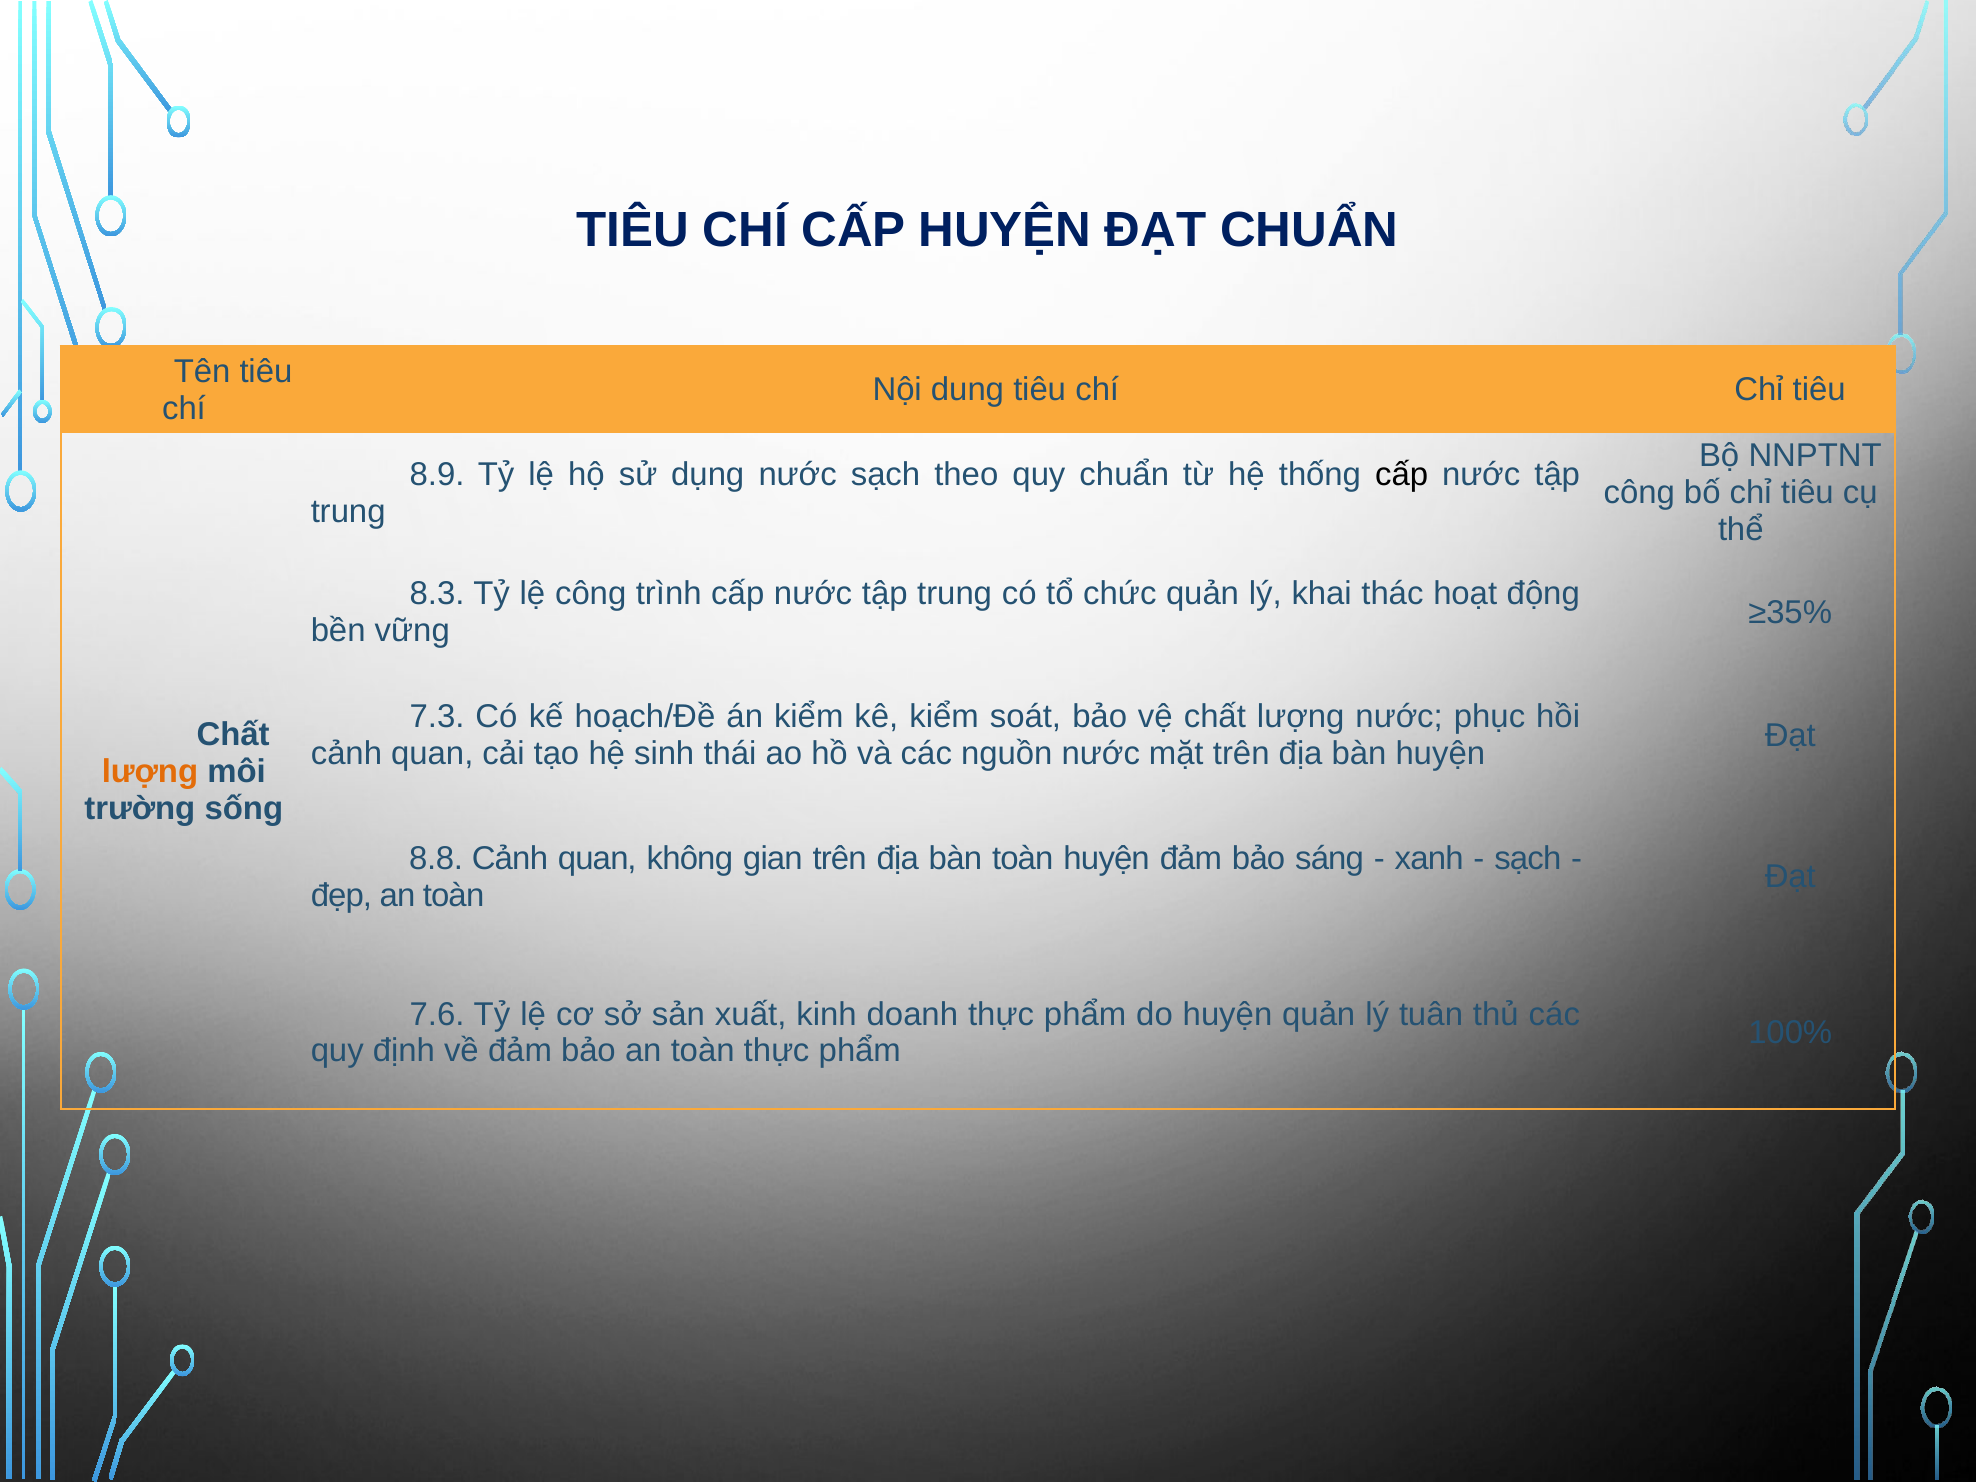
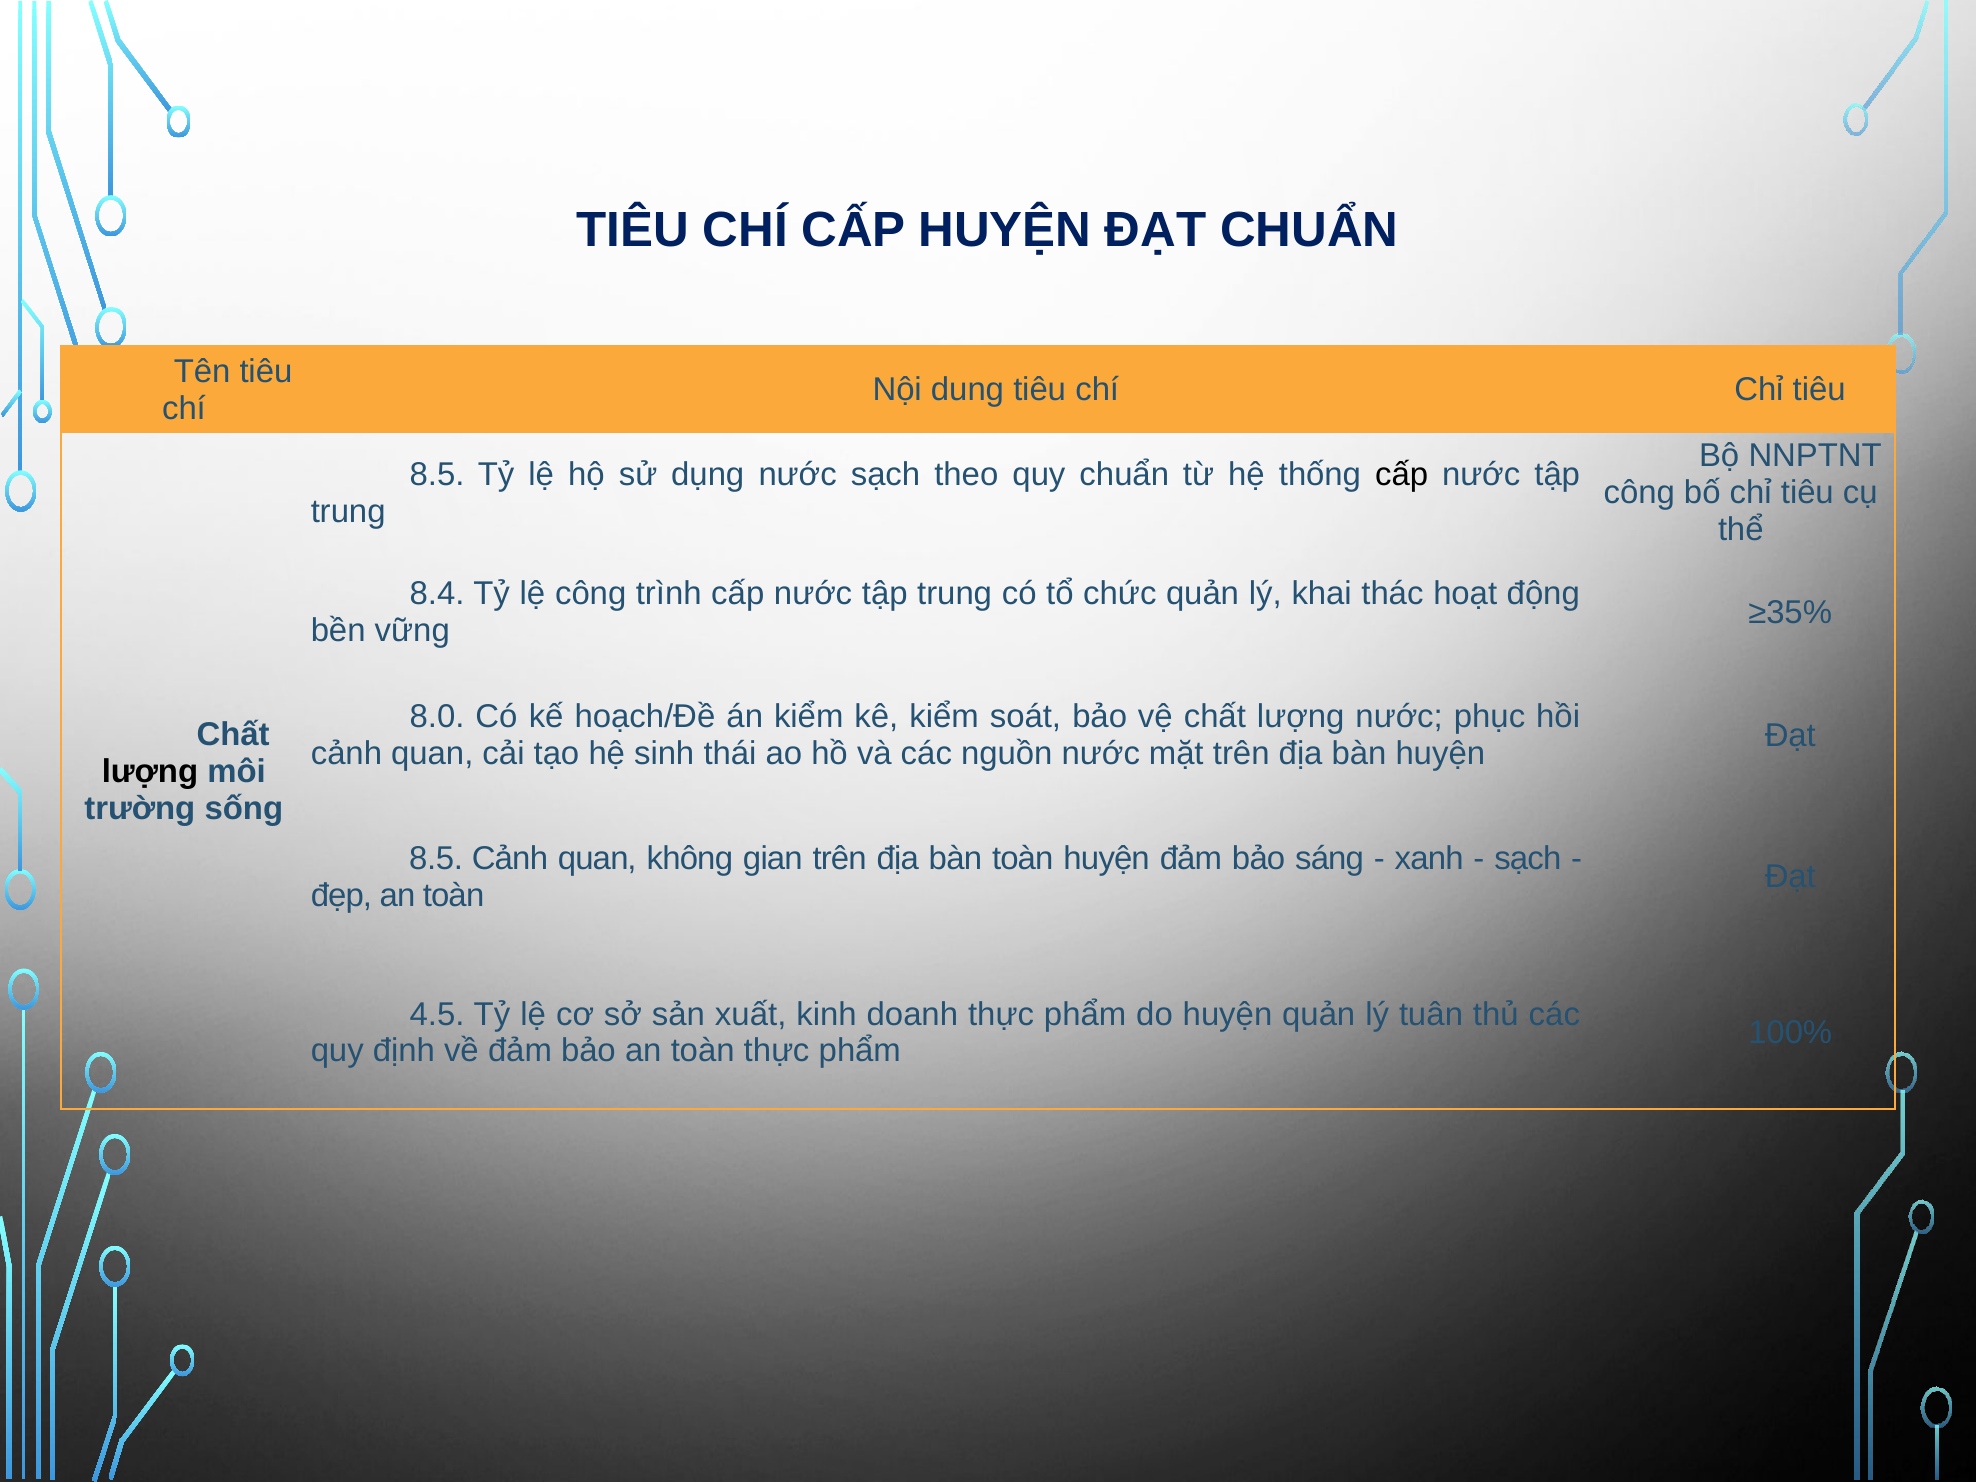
8.9 at (437, 474): 8.9 -> 8.5
8.3: 8.3 -> 8.4
7.3: 7.3 -> 8.0
lượng at (150, 771) colour: orange -> black
8.8 at (436, 859): 8.8 -> 8.5
7.6: 7.6 -> 4.5
